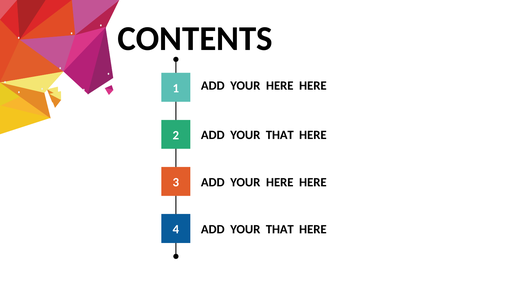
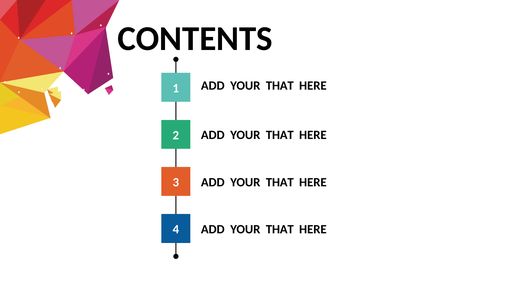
HERE at (280, 85): HERE -> THAT
HERE at (280, 182): HERE -> THAT
